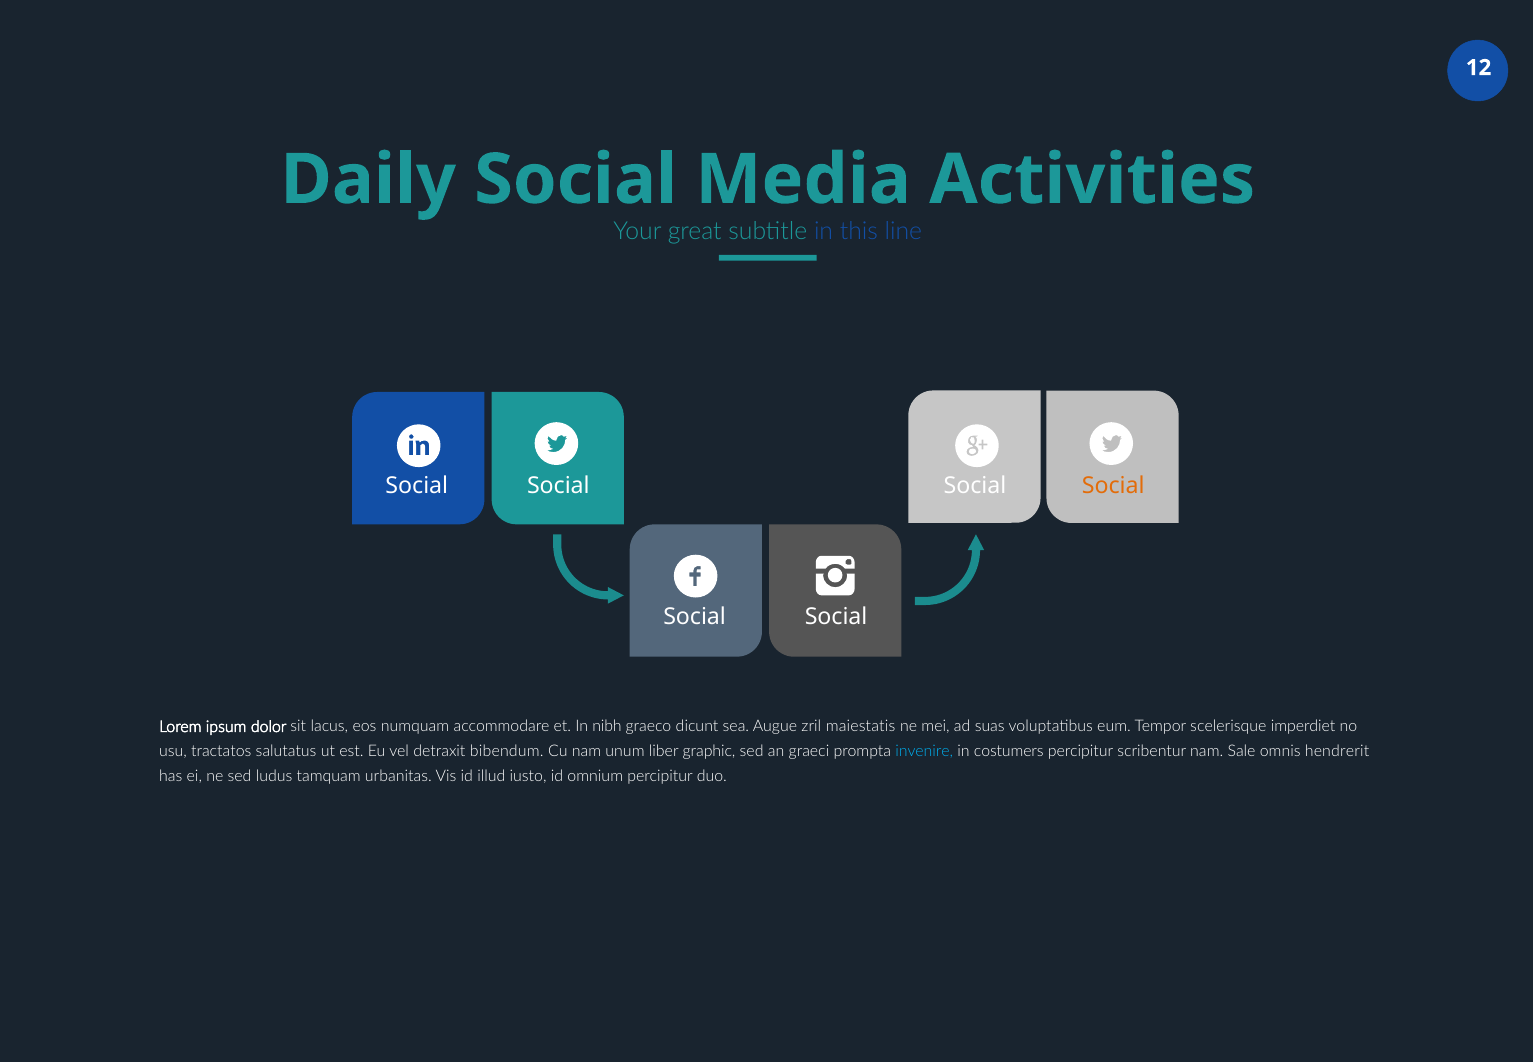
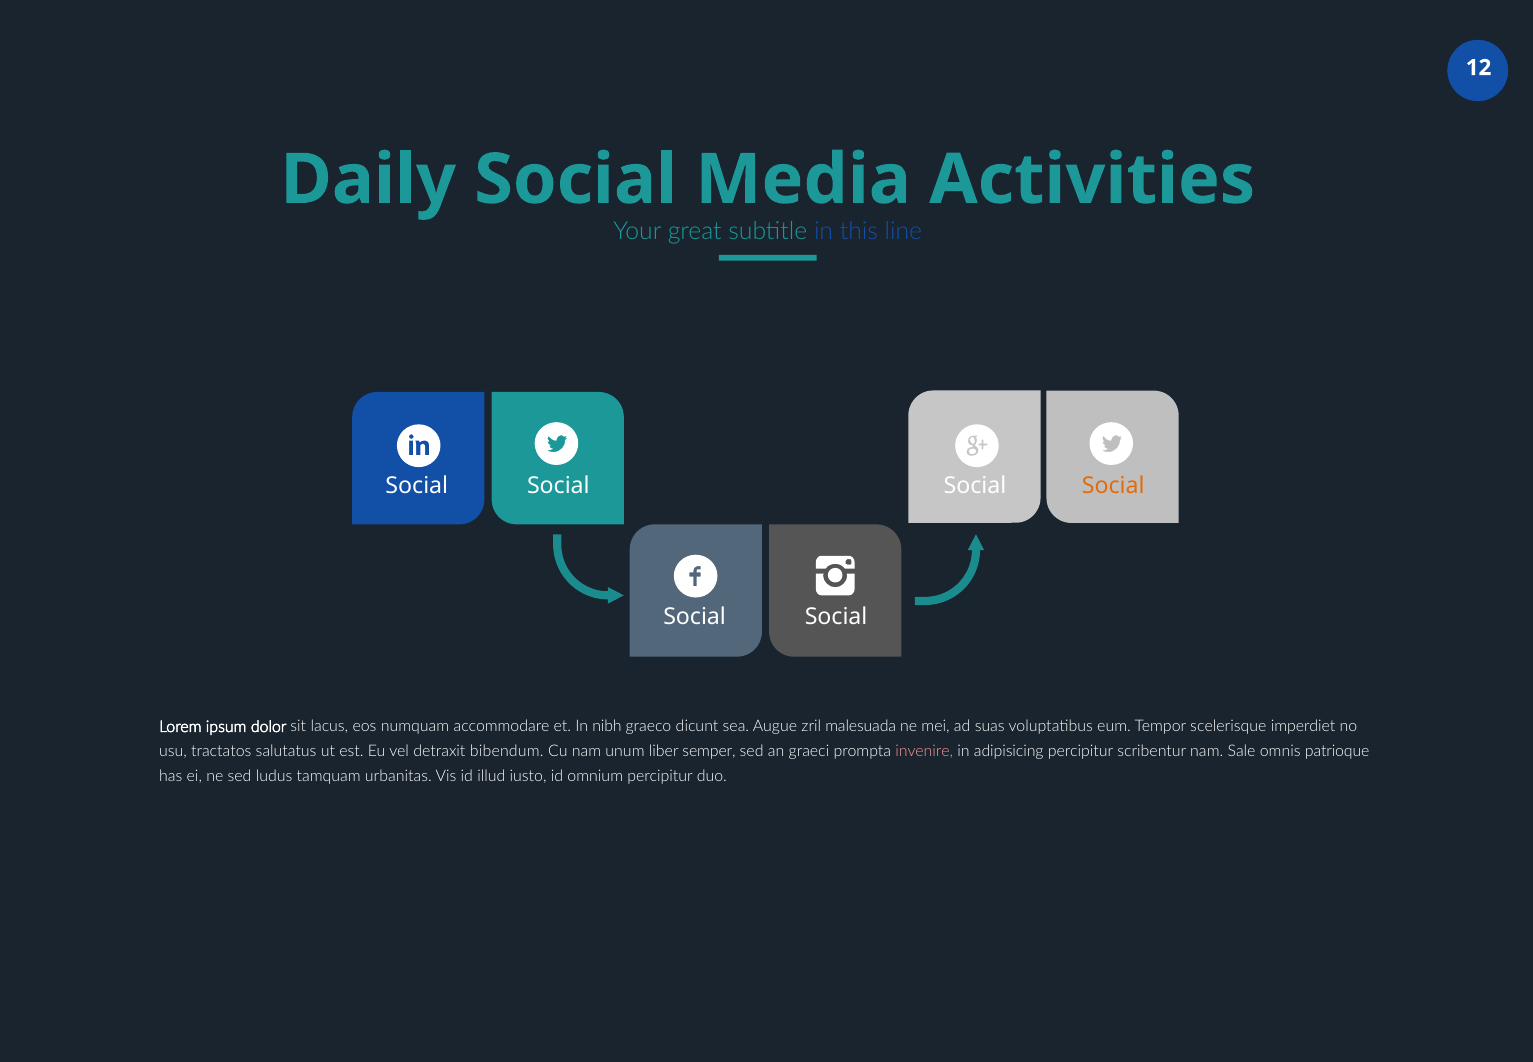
maiestatis: maiestatis -> malesuada
graphic: graphic -> semper
invenire colour: light blue -> pink
costumers: costumers -> adipisicing
hendrerit: hendrerit -> patrioque
